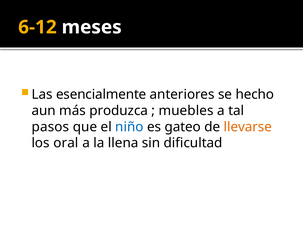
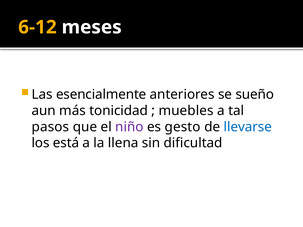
hecho: hecho -> sueño
produzca: produzca -> tonicidad
niño colour: blue -> purple
gateo: gateo -> gesto
llevarse colour: orange -> blue
oral: oral -> está
